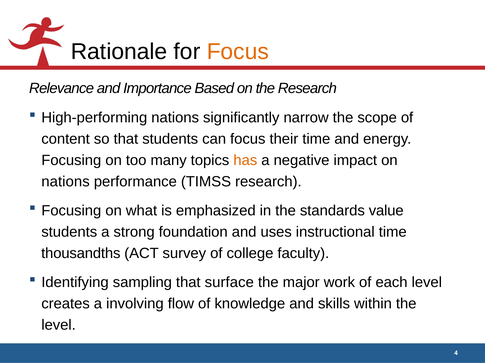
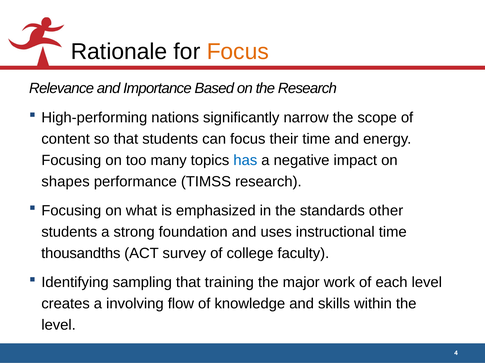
has colour: orange -> blue
nations at (66, 182): nations -> shapes
value: value -> other
surface: surface -> training
